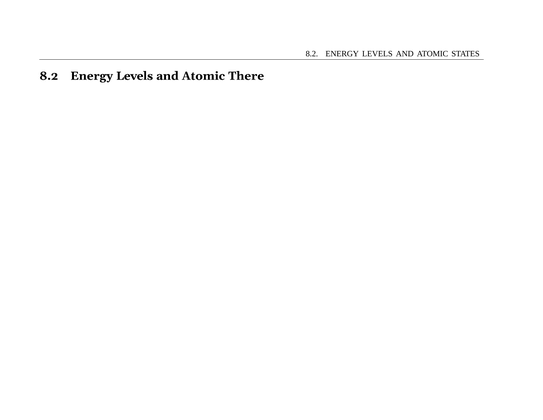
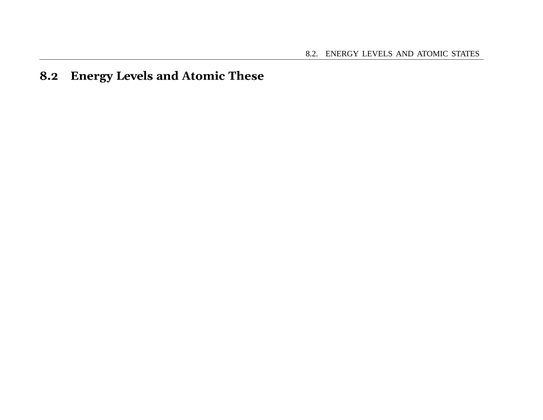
There: There -> These
